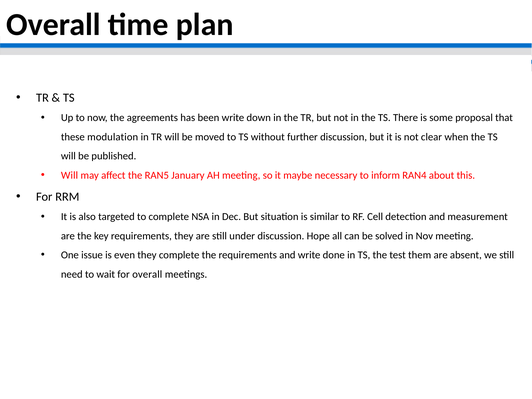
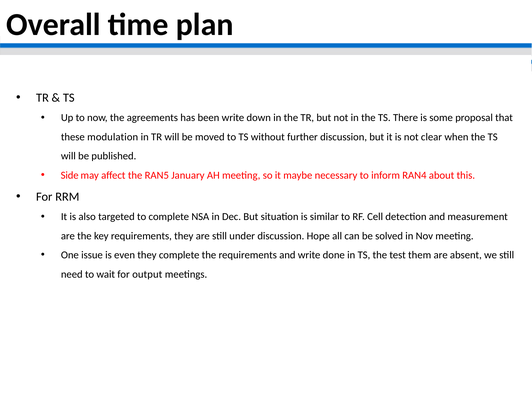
Will at (70, 175): Will -> Side
for overall: overall -> output
